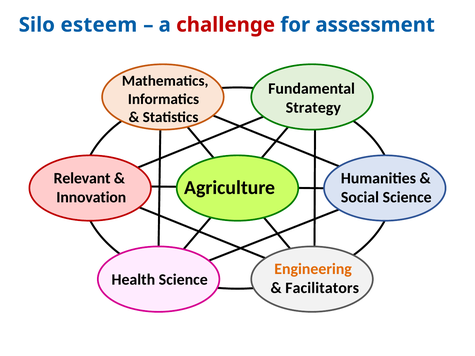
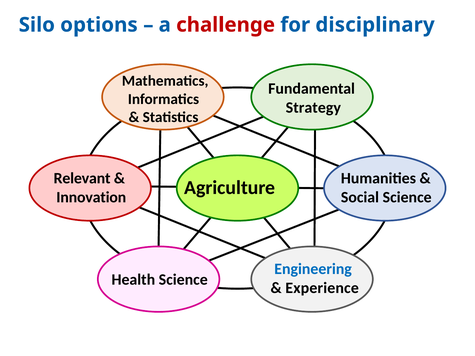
esteem: esteem -> options
assessment: assessment -> disciplinary
Engineering colour: orange -> blue
Facilitators: Facilitators -> Experience
